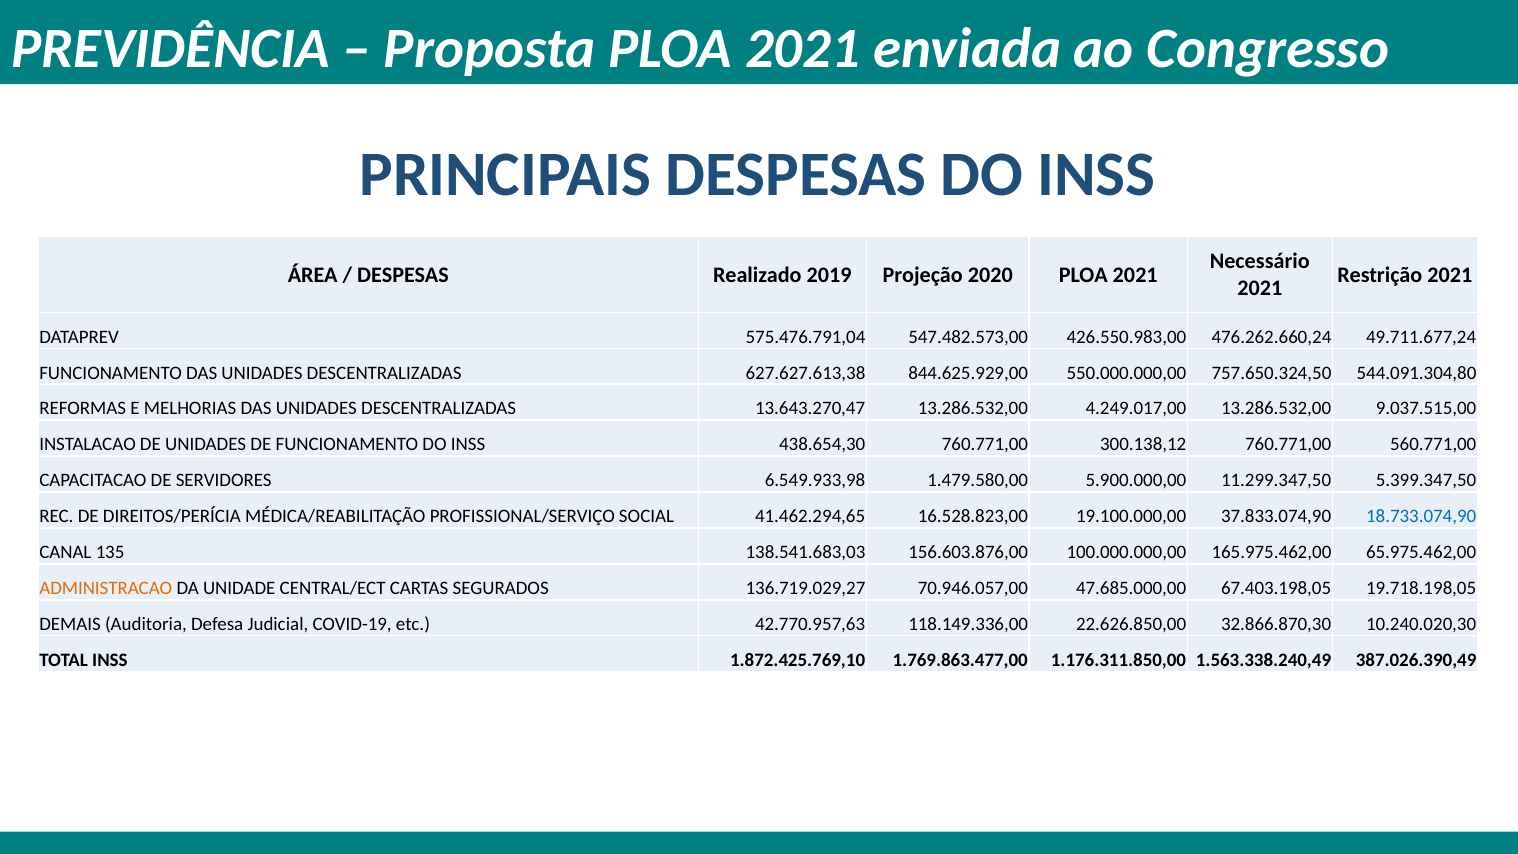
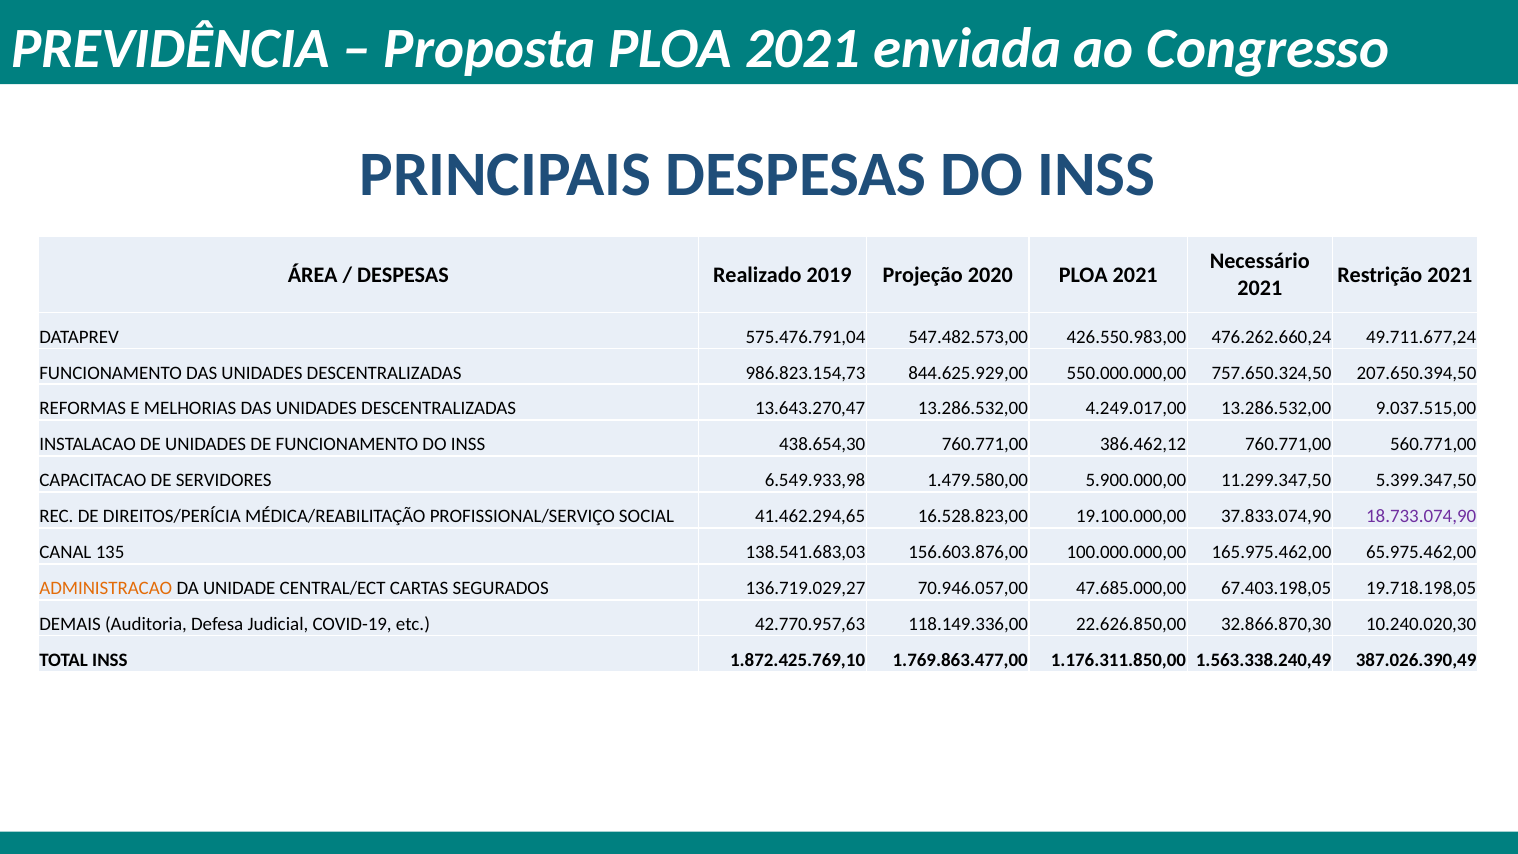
627.627.613,38: 627.627.613,38 -> 986.823.154,73
544.091.304,80: 544.091.304,80 -> 207.650.394,50
300.138,12: 300.138,12 -> 386.462,12
18.733.074,90 colour: blue -> purple
